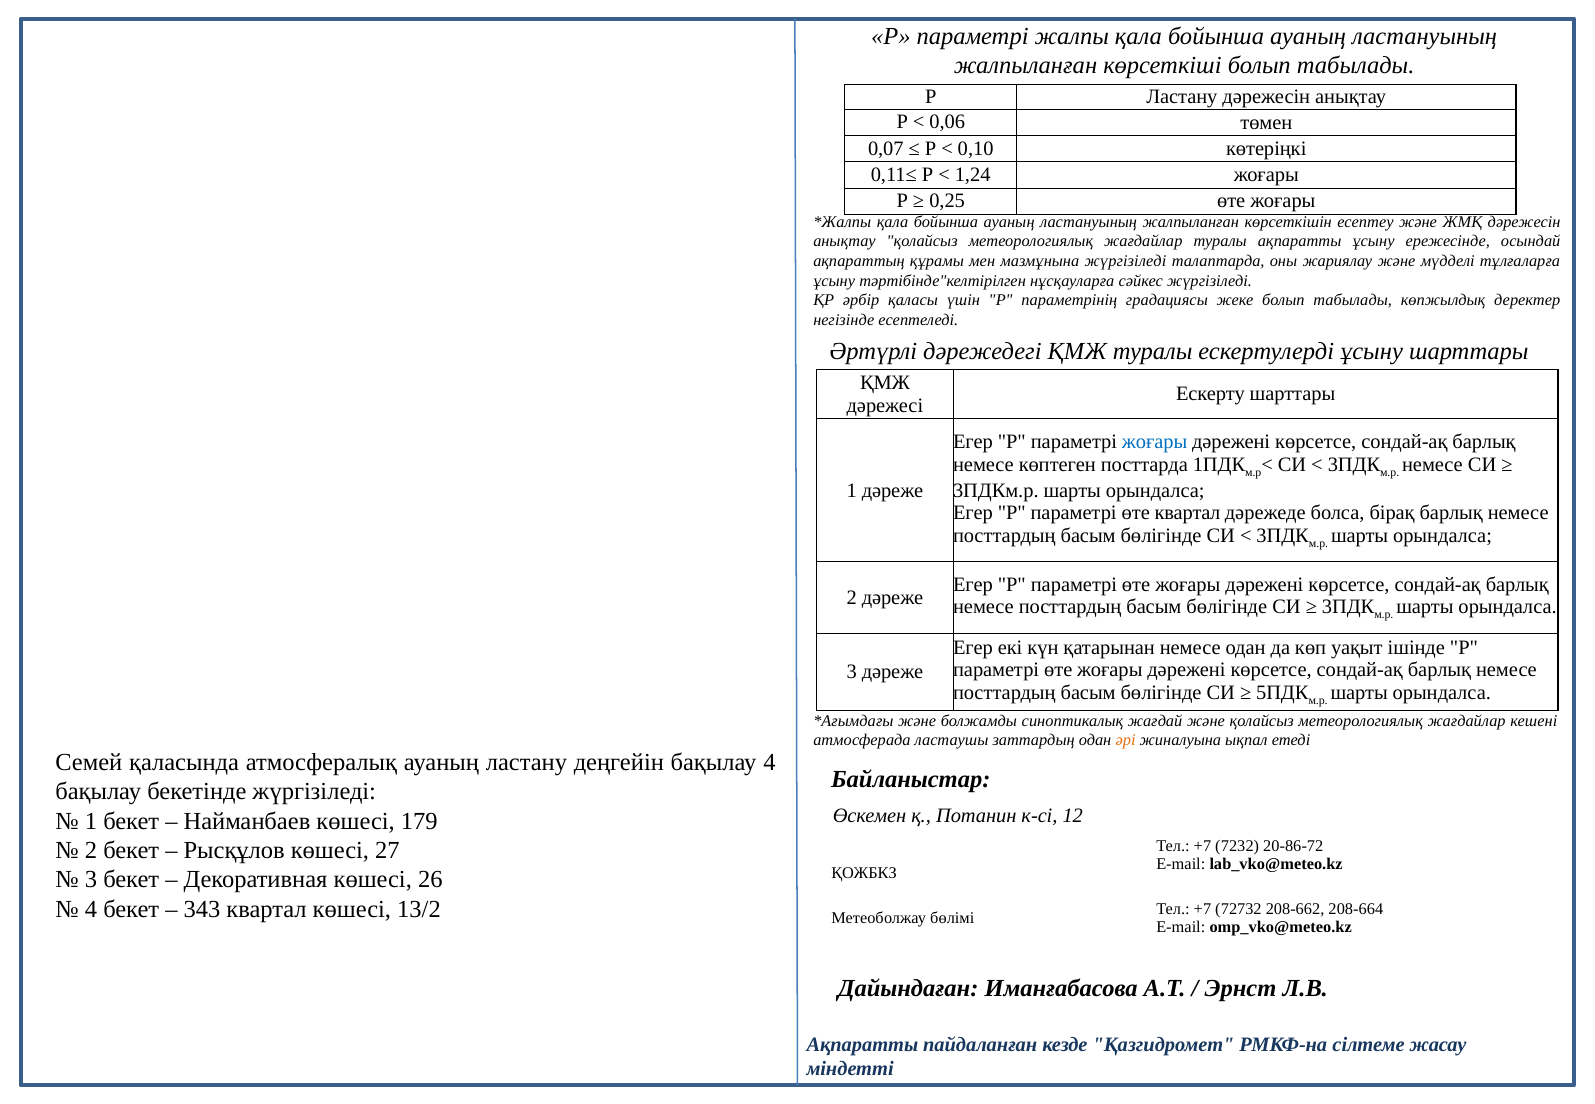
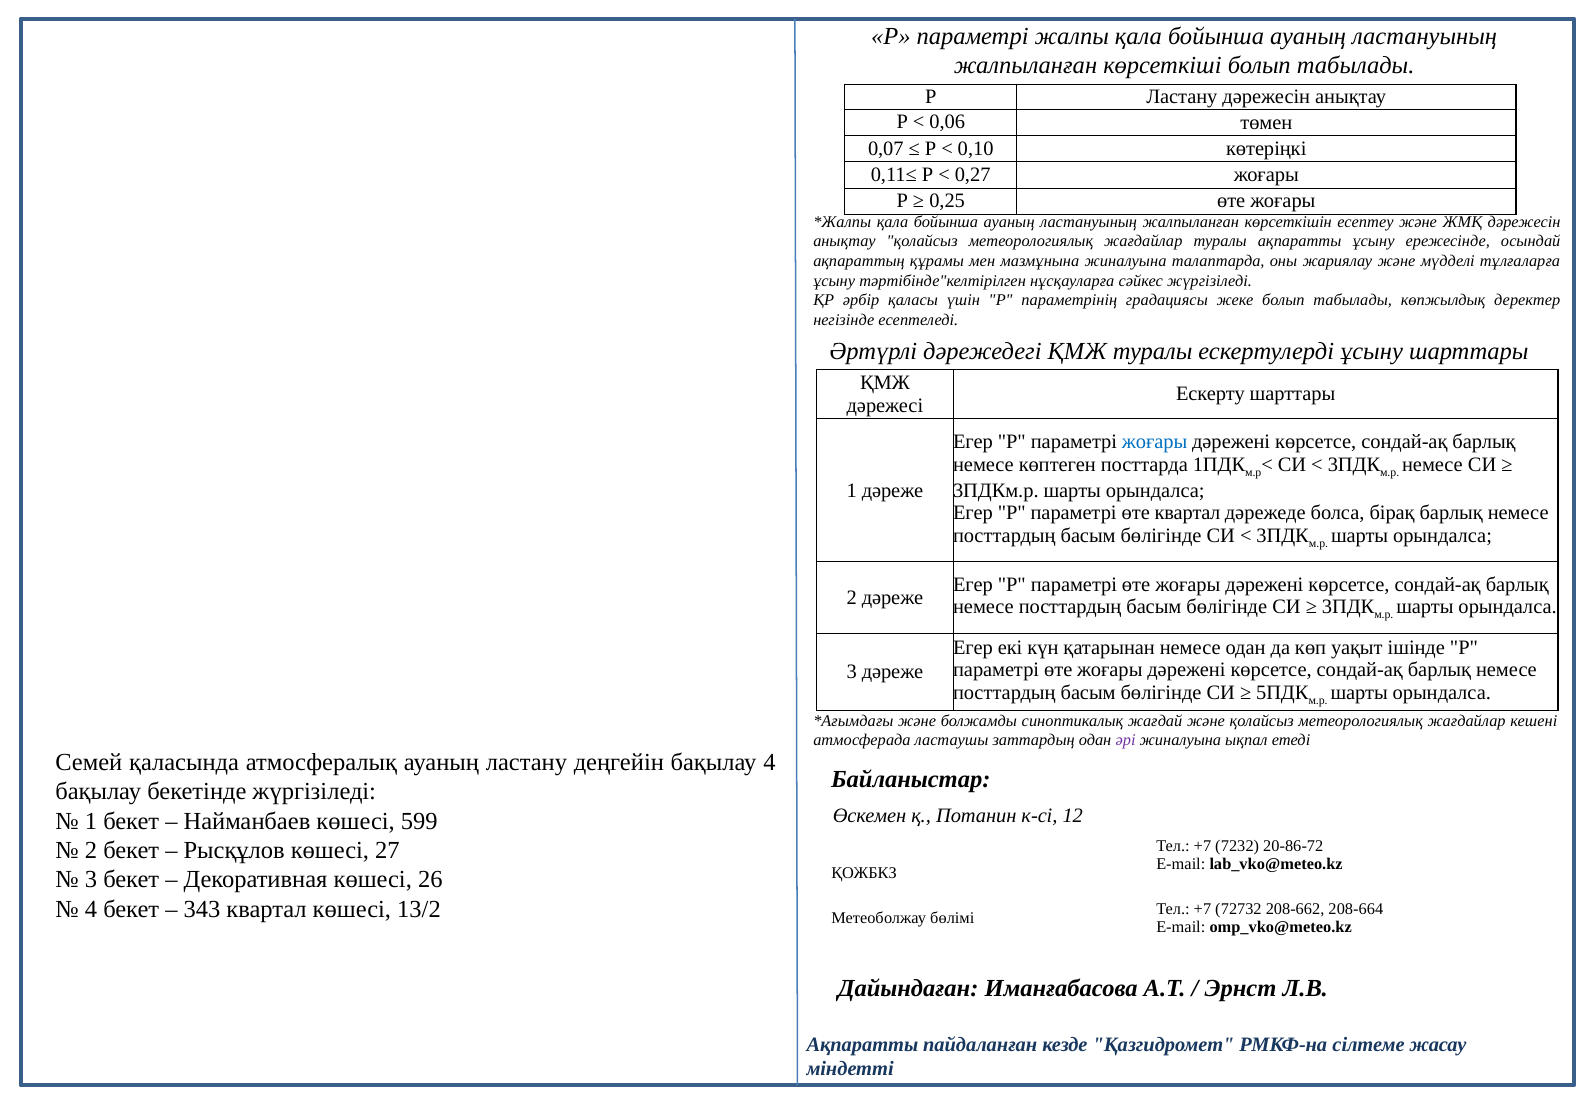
1,24: 1,24 -> 0,27
мазмұнына жүргізіледі: жүргізіледі -> жиналуына
әрі colour: orange -> purple
179: 179 -> 599
